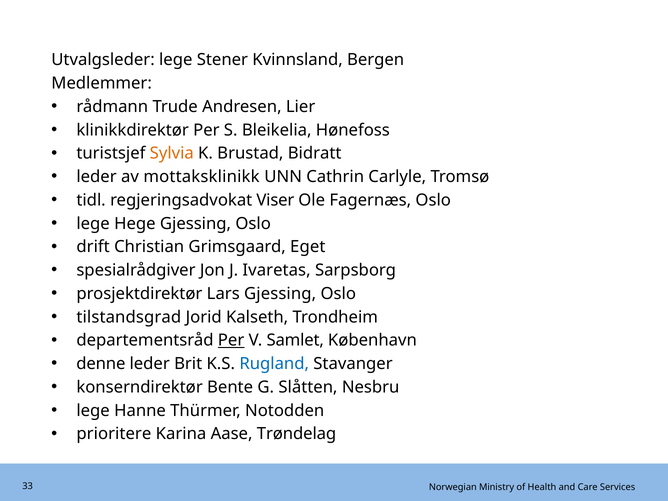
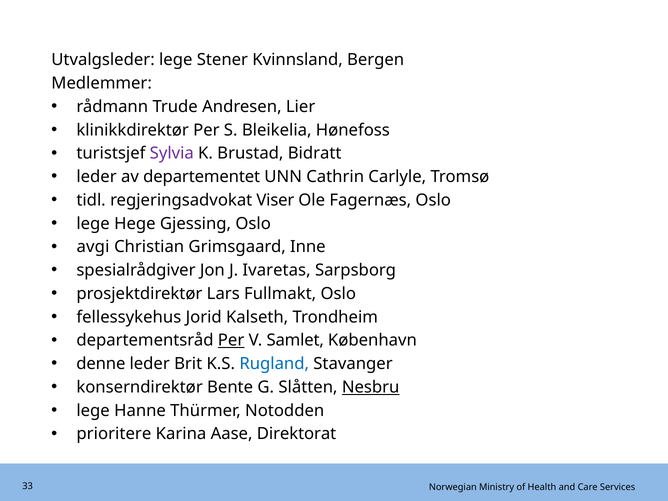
Sylvia colour: orange -> purple
mottaksklinikk: mottaksklinikk -> departementet
drift: drift -> avgi
Eget: Eget -> Inne
Lars Gjessing: Gjessing -> Fullmakt
tilstandsgrad: tilstandsgrad -> fellessykehus
Nesbru underline: none -> present
Trøndelag: Trøndelag -> Direktorat
